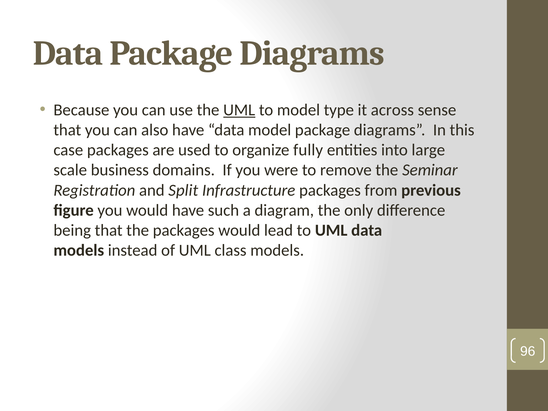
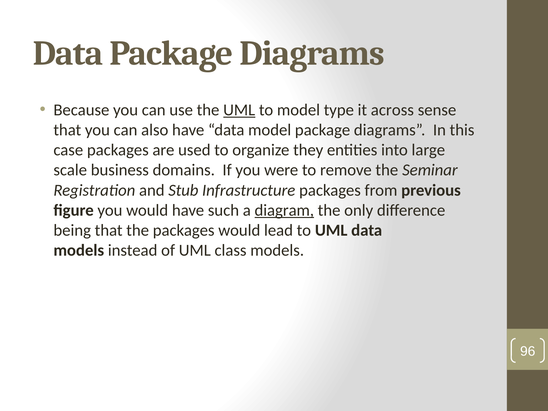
fully: fully -> they
Split: Split -> Stub
diagram underline: none -> present
